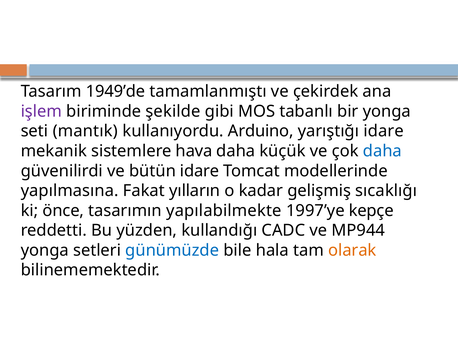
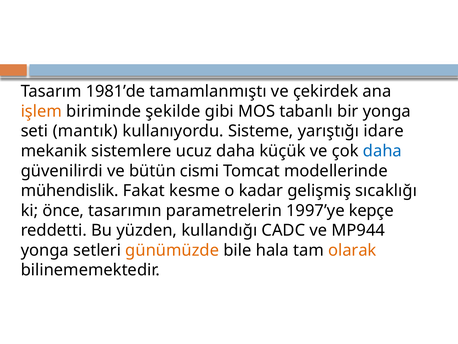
1949’de: 1949’de -> 1981’de
işlem colour: purple -> orange
Arduino: Arduino -> Sisteme
hava: hava -> ucuz
bütün idare: idare -> cismi
yapılmasına: yapılmasına -> mühendislik
yılların: yılların -> kesme
yapılabilmekte: yapılabilmekte -> parametrelerin
günümüzde colour: blue -> orange
